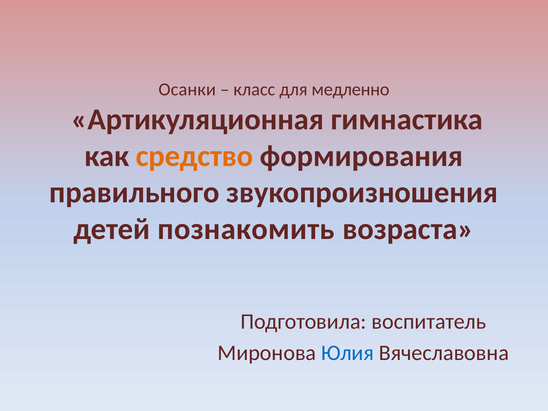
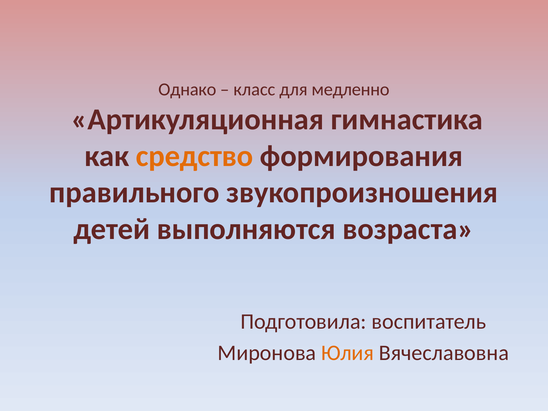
Осанки: Осанки -> Однако
познакомить: познакомить -> выполняются
Юлия colour: blue -> orange
